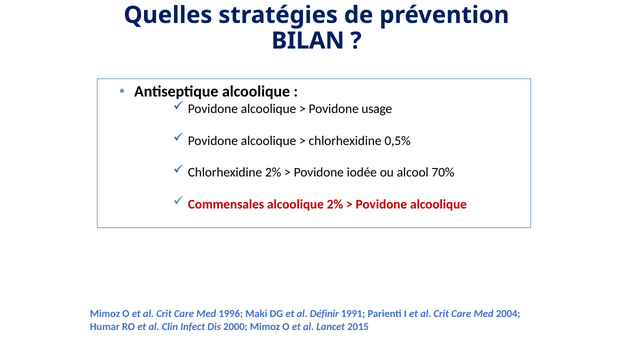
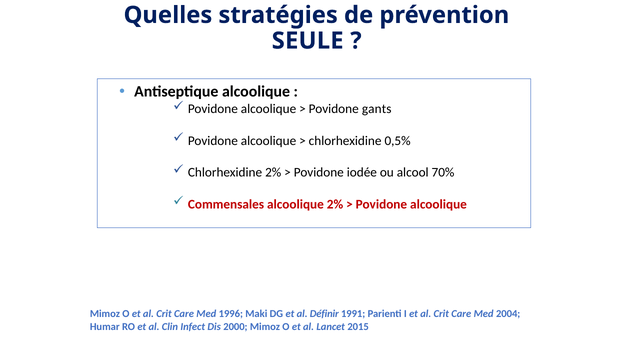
BILAN: BILAN -> SEULE
usage: usage -> gants
